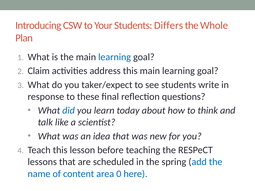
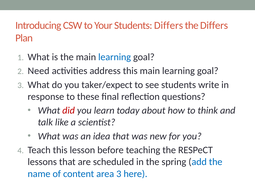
the Whole: Whole -> Differs
Claim: Claim -> Need
did colour: blue -> red
area 0: 0 -> 3
